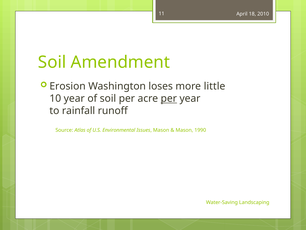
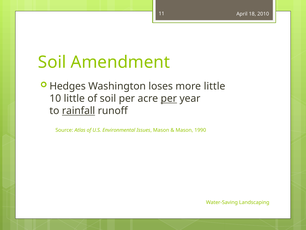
Erosion: Erosion -> Hedges
10 year: year -> little
rainfall underline: none -> present
